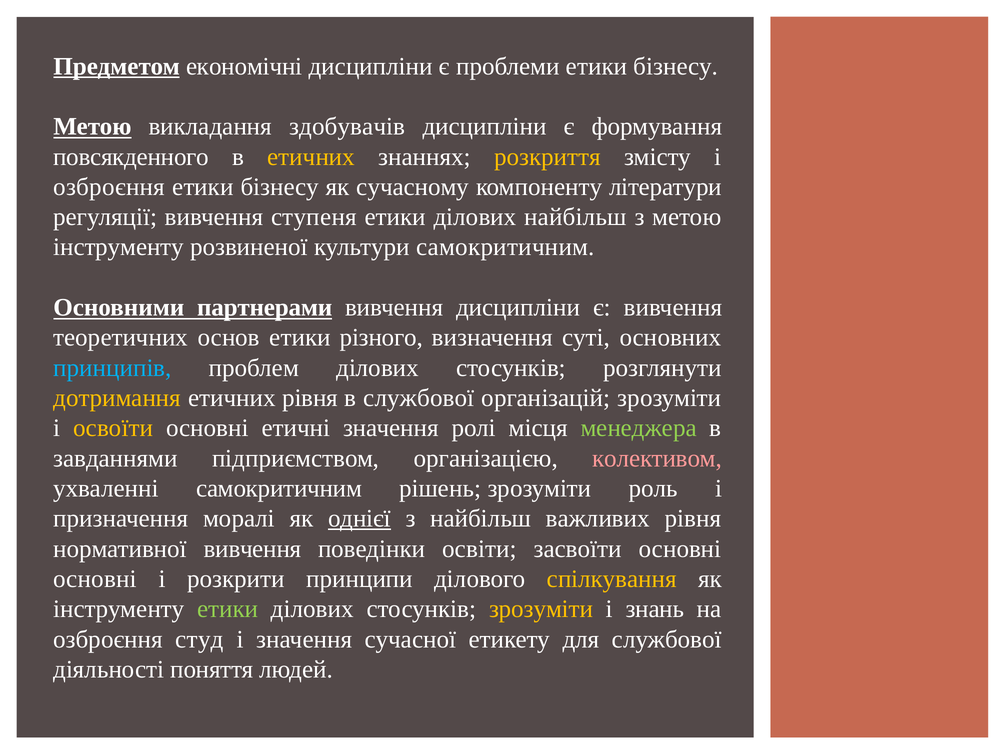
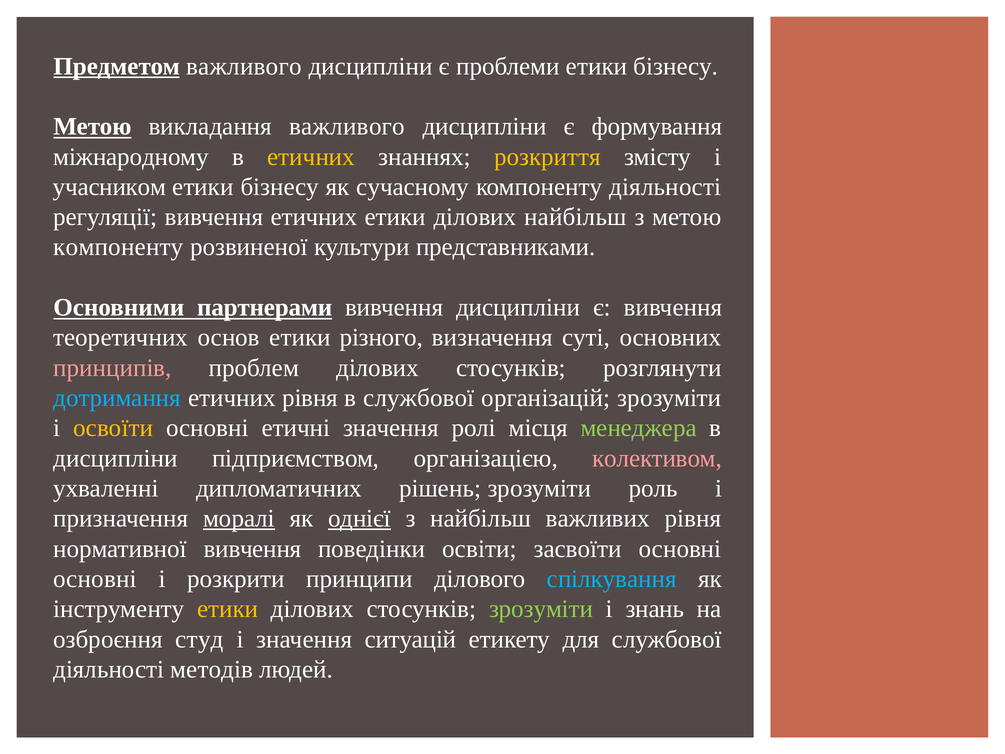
Предметом економічні: економічні -> важливого
викладання здобувачів: здобувачів -> важливого
повсякденного: повсякденного -> міжнародному
озброєння at (109, 187): озброєння -> учасником
компоненту літератури: літератури -> діяльності
вивчення ступеня: ступеня -> етичних
інструменту at (119, 247): інструменту -> компоненту
культури самокритичним: самокритичним -> представниками
принципів colour: light blue -> pink
дотримання colour: yellow -> light blue
завданнями at (115, 458): завданнями -> дисципліни
ухваленні самокритичним: самокритичним -> дипломатичних
моралі underline: none -> present
спілкування colour: yellow -> light blue
етики at (228, 609) colour: light green -> yellow
зрозуміти at (541, 609) colour: yellow -> light green
сучасної: сучасної -> ситуацій
поняття: поняття -> методів
